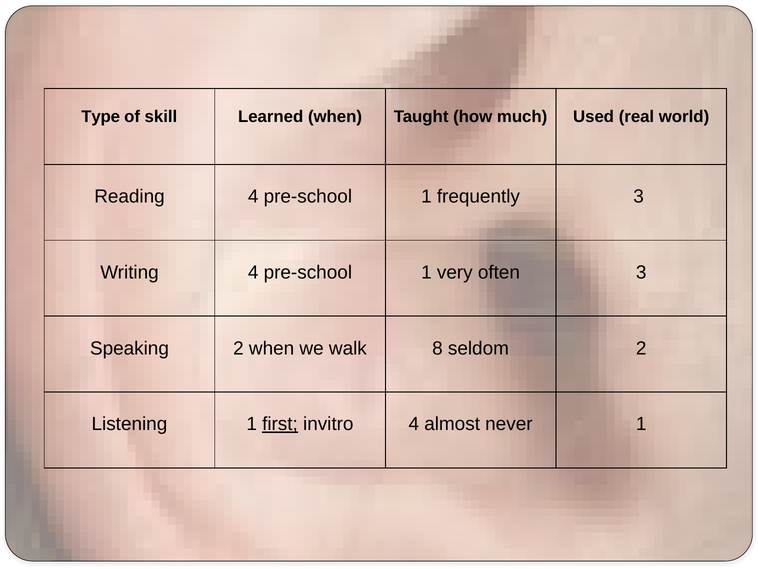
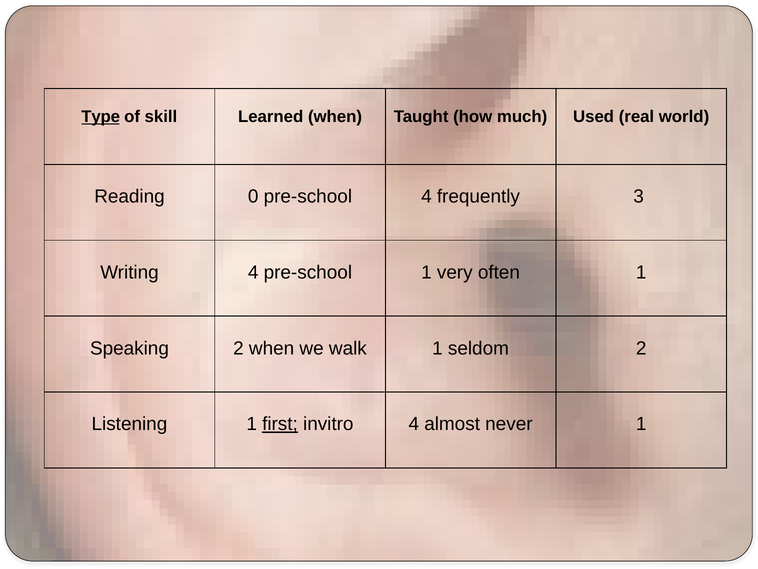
Type underline: none -> present
Reading 4: 4 -> 0
1 at (426, 196): 1 -> 4
often 3: 3 -> 1
walk 8: 8 -> 1
